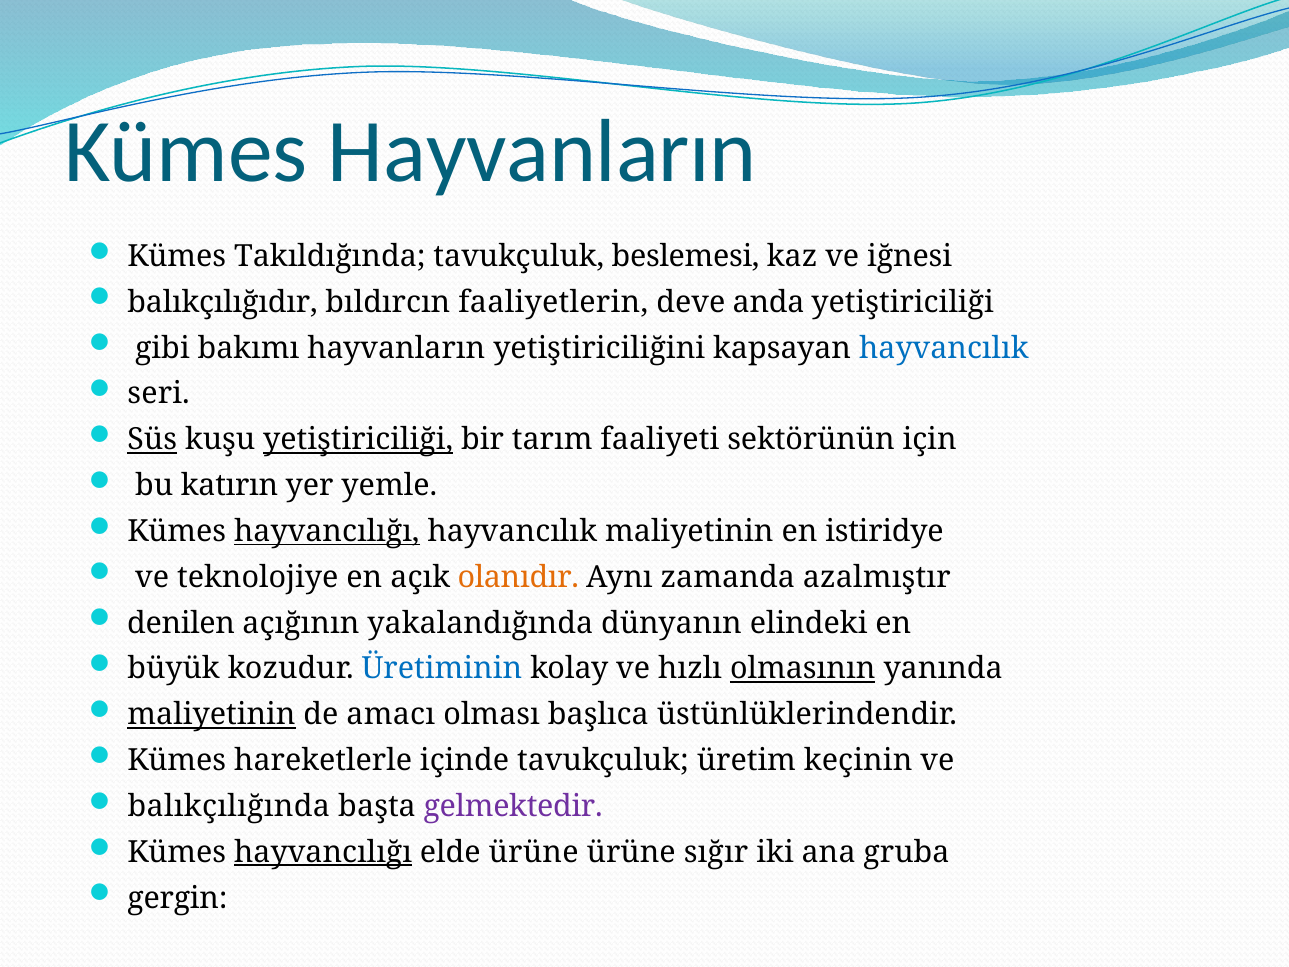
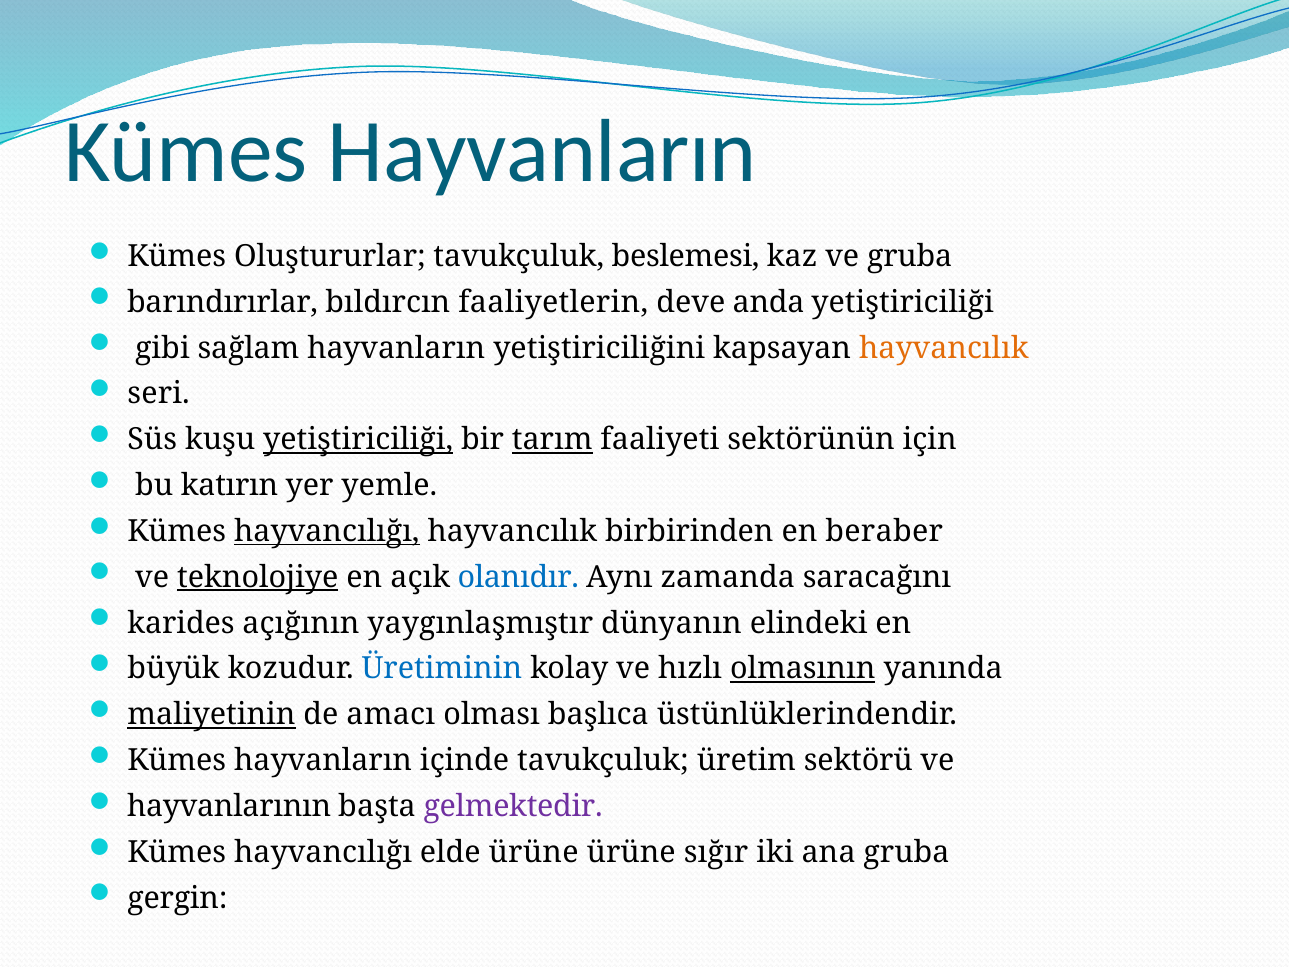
Takıldığında: Takıldığında -> Oluştururlar
ve iğnesi: iğnesi -> gruba
balıkçılığıdır: balıkçılığıdır -> barındırırlar
bakımı: bakımı -> sağlam
hayvancılık at (944, 348) colour: blue -> orange
Süs underline: present -> none
tarım underline: none -> present
hayvancılık maliyetinin: maliyetinin -> birbirinden
istiridye: istiridye -> beraber
teknolojiye underline: none -> present
olanıdır colour: orange -> blue
azalmıştır: azalmıştır -> saracağını
denilen: denilen -> karides
yakalandığında: yakalandığında -> yaygınlaşmıştır
hareketlerle at (323, 760): hareketlerle -> hayvanların
keçinin: keçinin -> sektörü
balıkçılığında: balıkçılığında -> hayvanlarının
hayvancılığı at (323, 852) underline: present -> none
